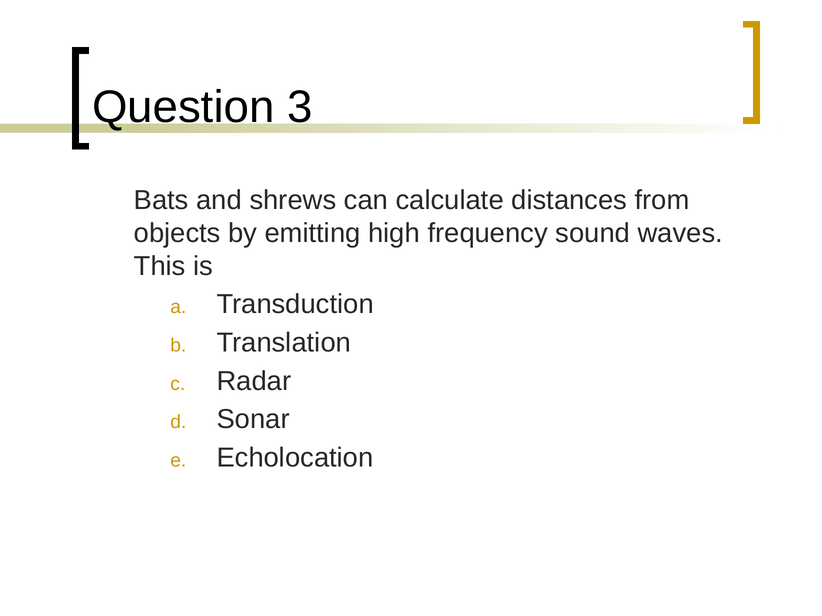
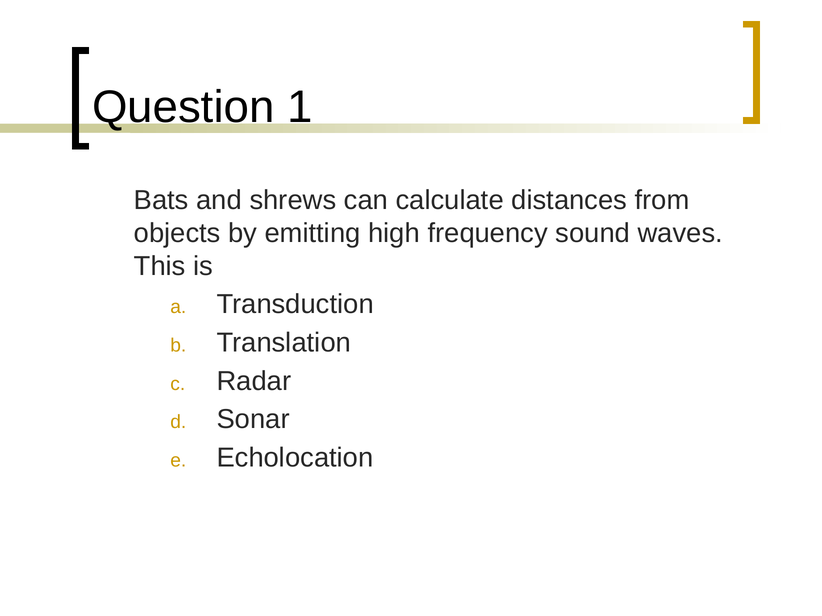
3: 3 -> 1
